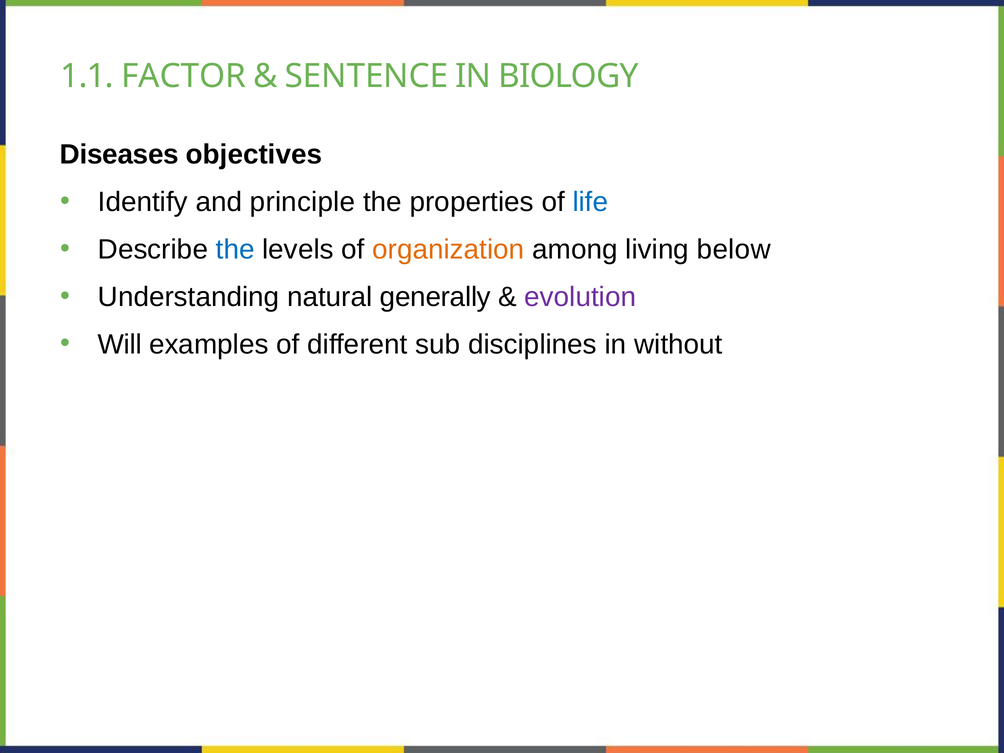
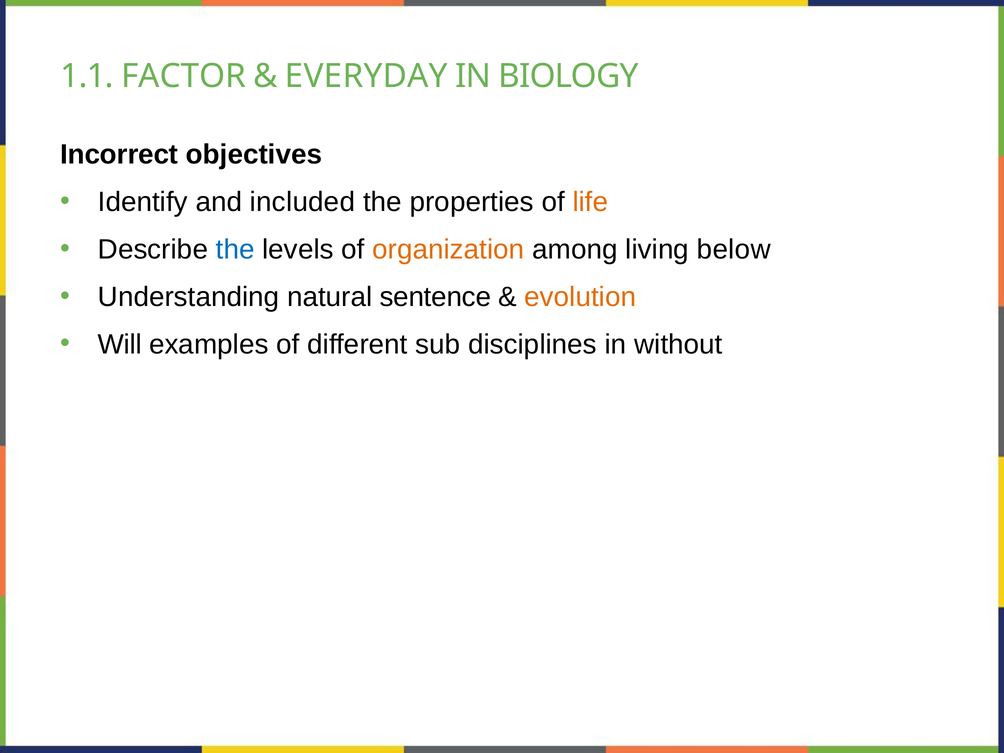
SENTENCE: SENTENCE -> EVERYDAY
Diseases: Diseases -> Incorrect
principle: principle -> included
life colour: blue -> orange
generally: generally -> sentence
evolution colour: purple -> orange
